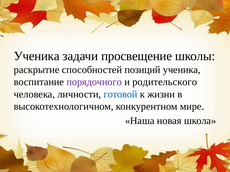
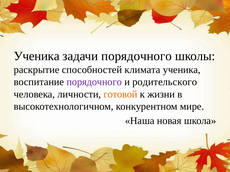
задачи просвещение: просвещение -> порядочного
позиций: позиций -> климата
готовой colour: blue -> orange
